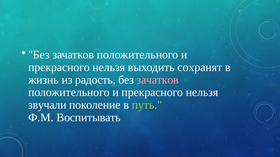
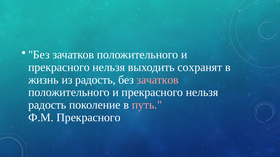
звучали at (47, 105): звучали -> радость
путь colour: light green -> pink
Ф.М Воспитывать: Воспитывать -> Прекрасного
